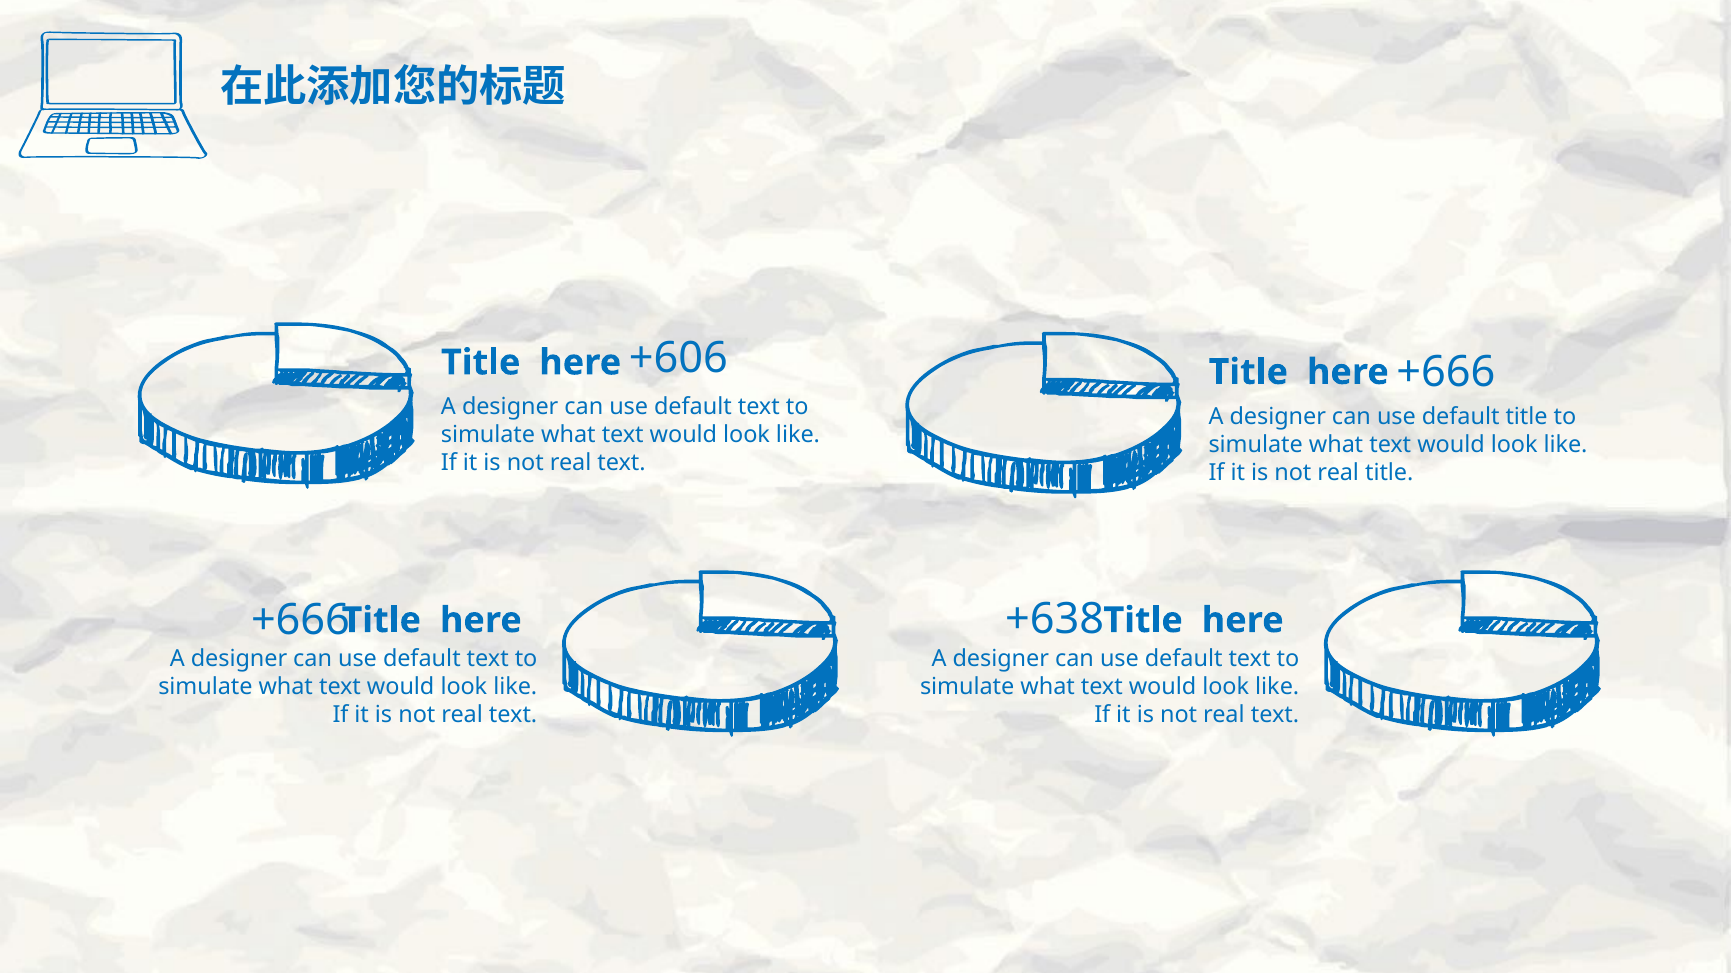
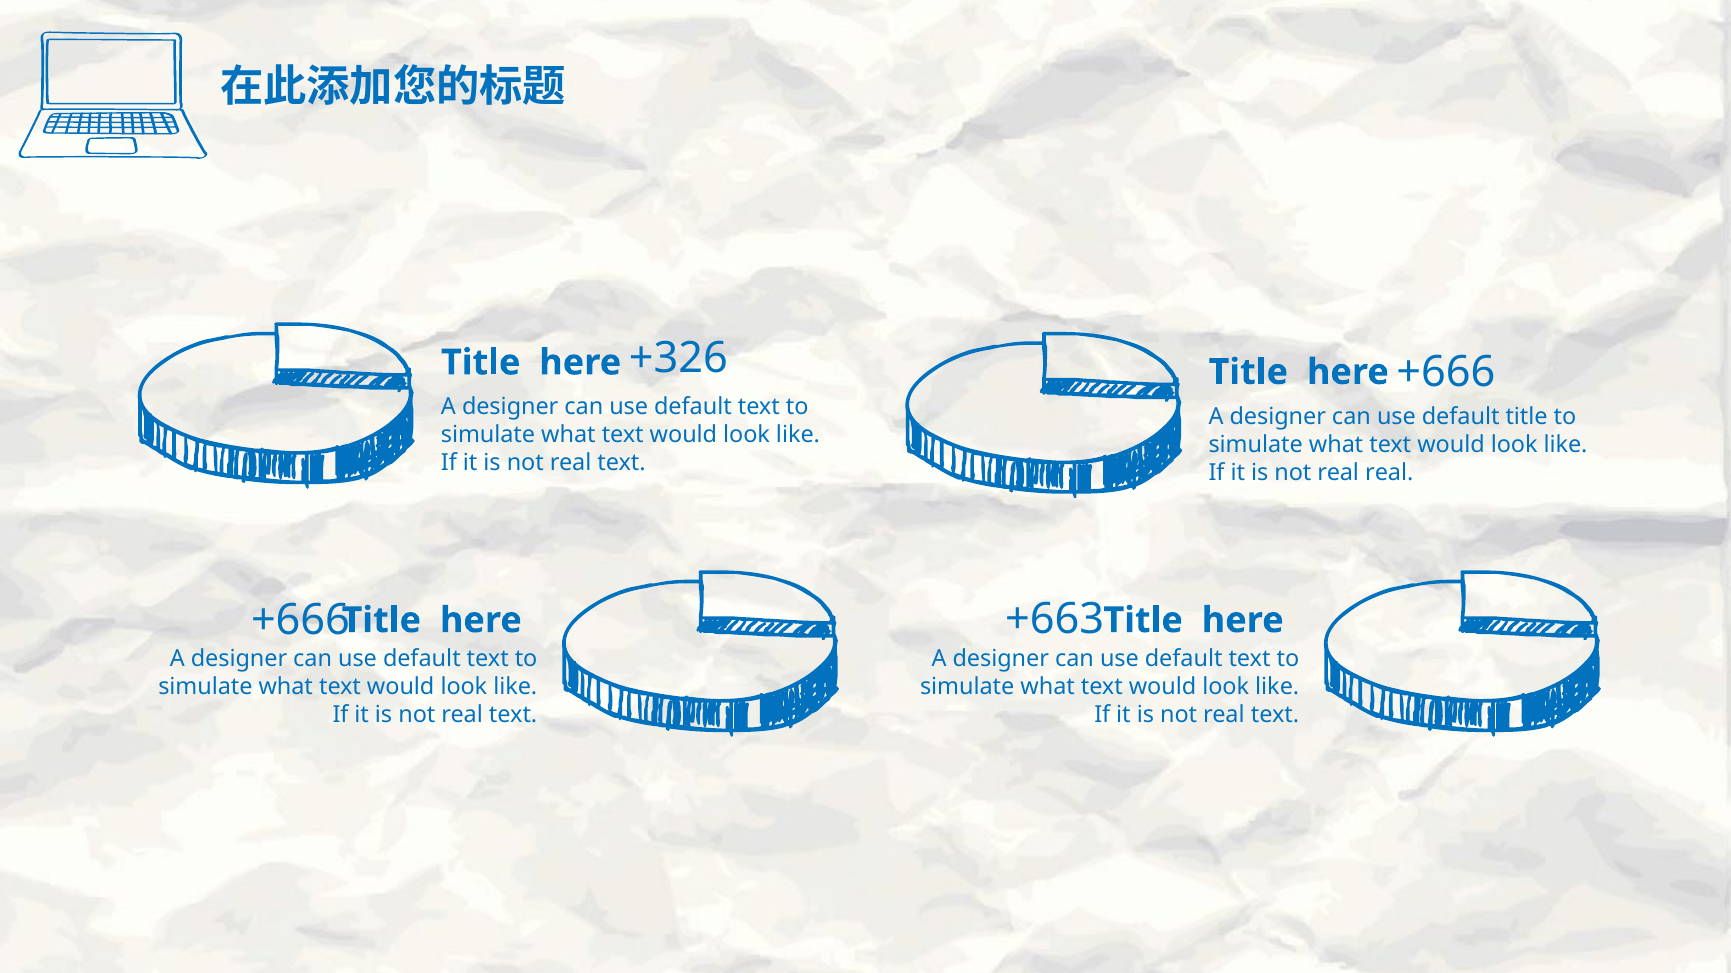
+606: +606 -> +326
real title: title -> real
+638: +638 -> +663
